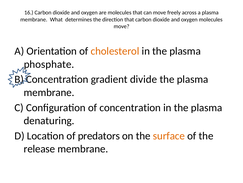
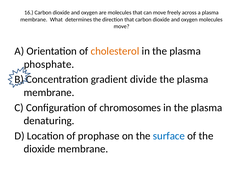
of concentration: concentration -> chromosomes
predators: predators -> prophase
surface colour: orange -> blue
release at (39, 148): release -> dioxide
